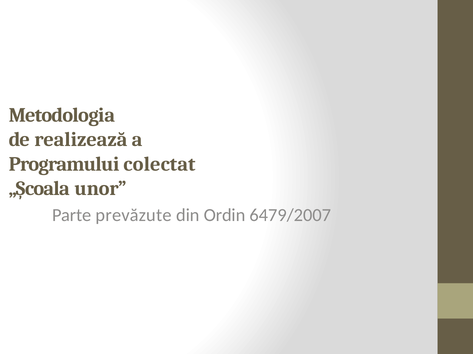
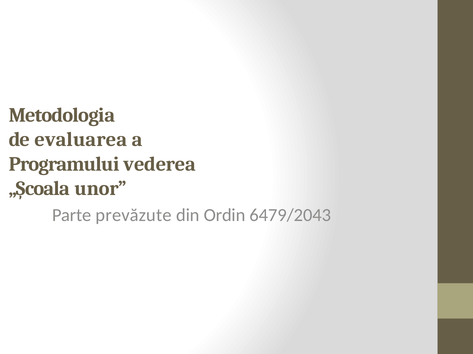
realizează: realizează -> evaluarea
colectat: colectat -> vederea
6479/2007: 6479/2007 -> 6479/2043
